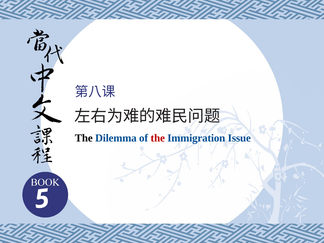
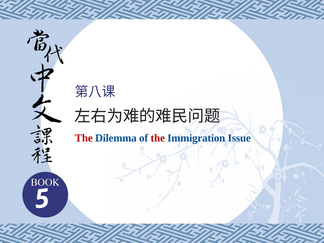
The at (84, 138) colour: black -> red
